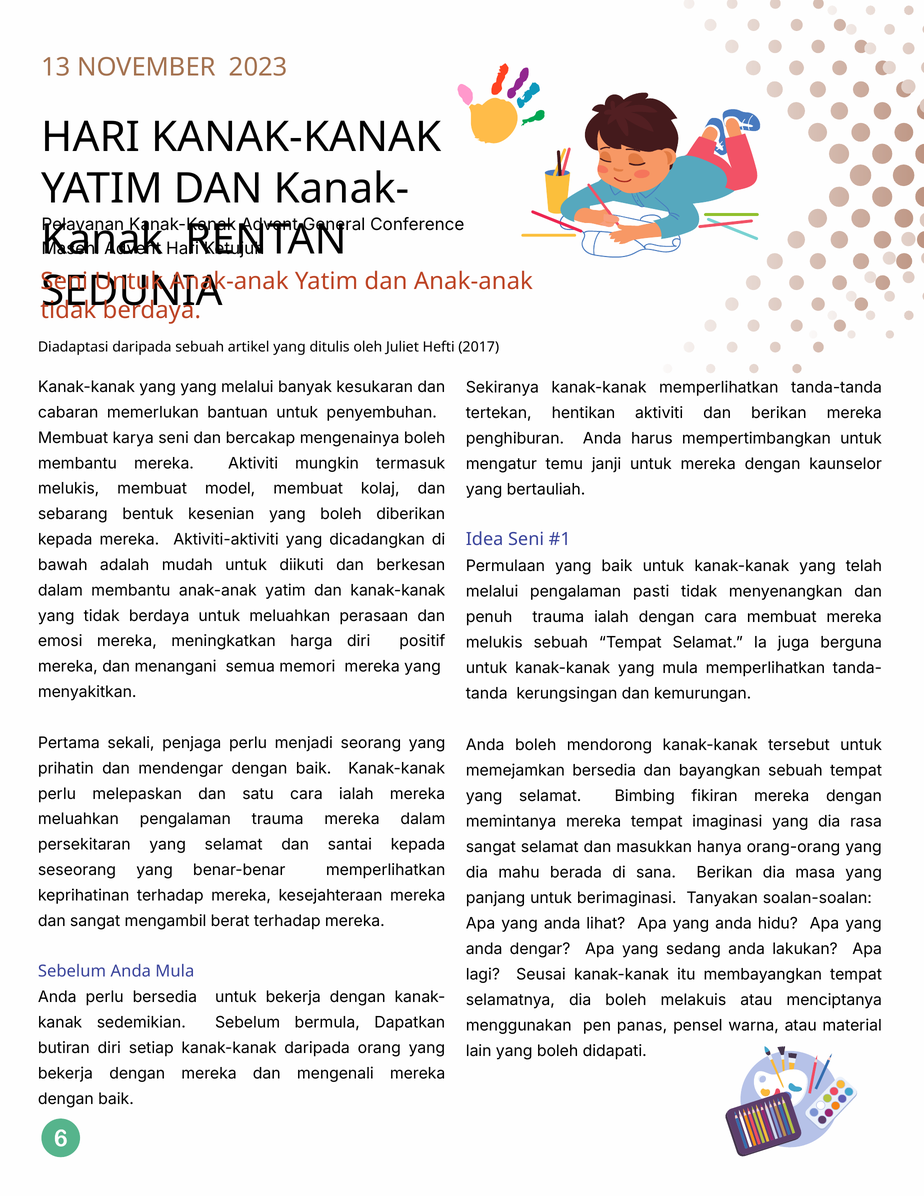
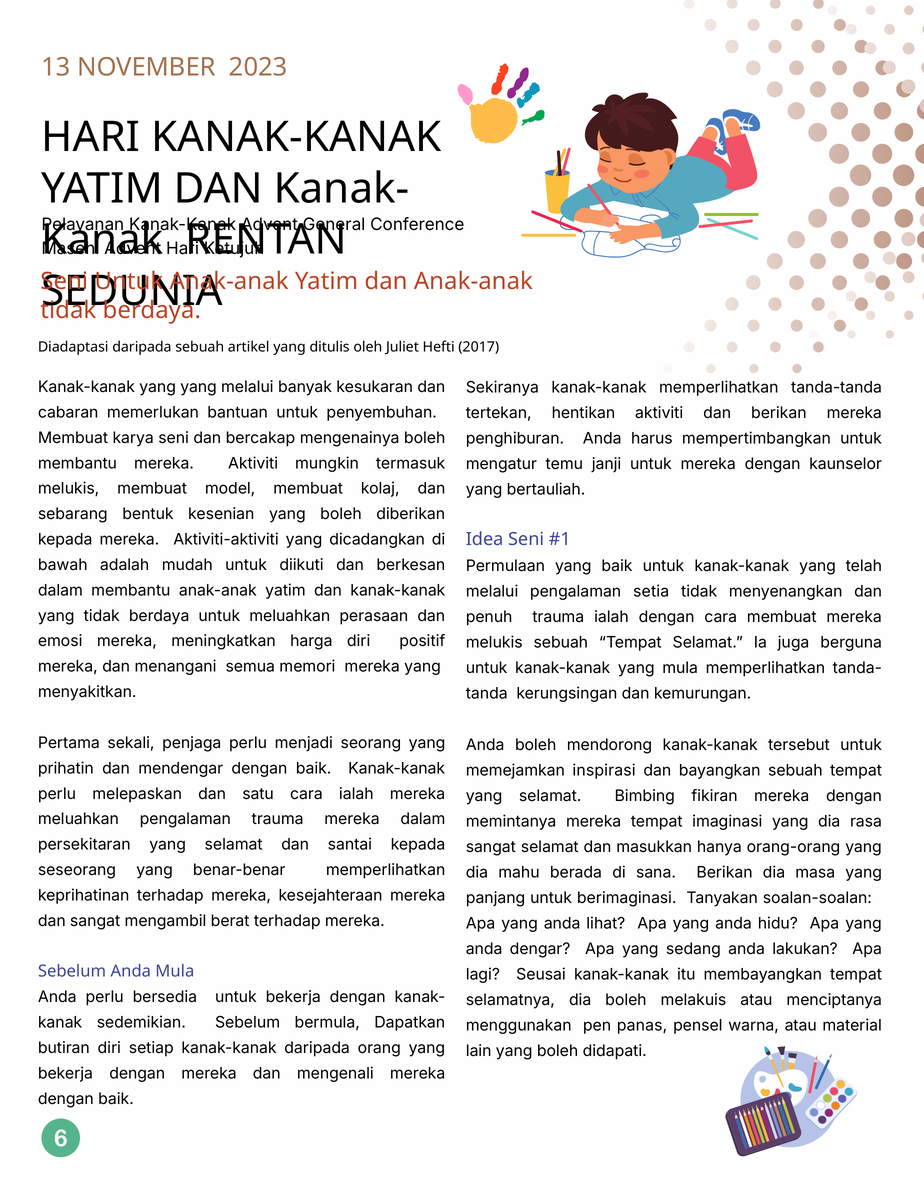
pasti: pasti -> setia
memejamkan bersedia: bersedia -> inspirasi
